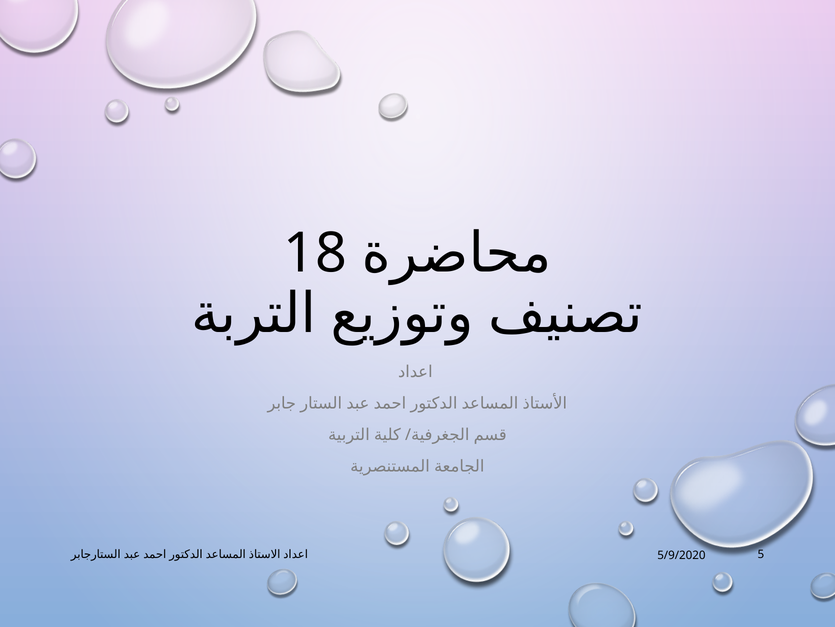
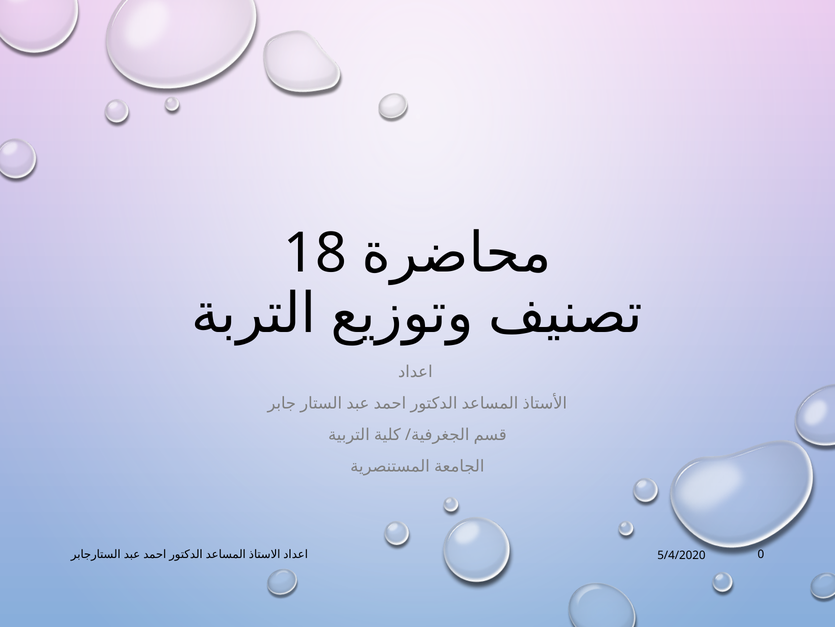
5: 5 -> 0
5/9/2020: 5/9/2020 -> 5/4/2020
